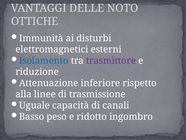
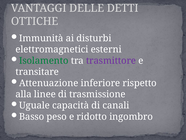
NOTO: NOTO -> DETTI
Isolamento colour: blue -> green
riduzione: riduzione -> transitare
